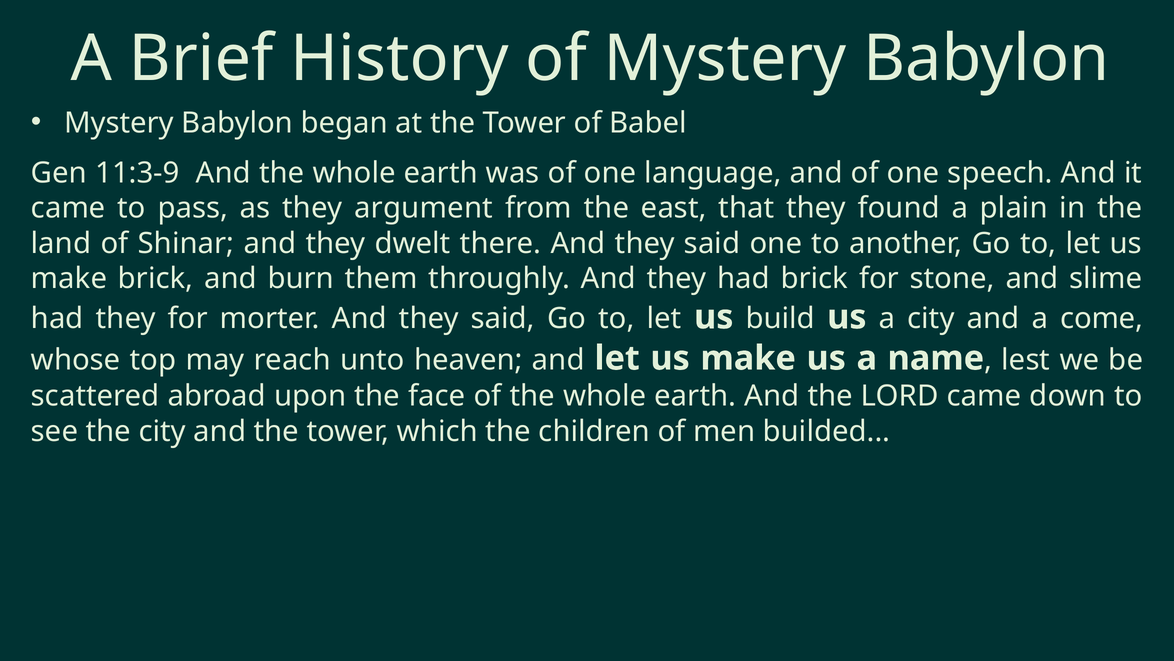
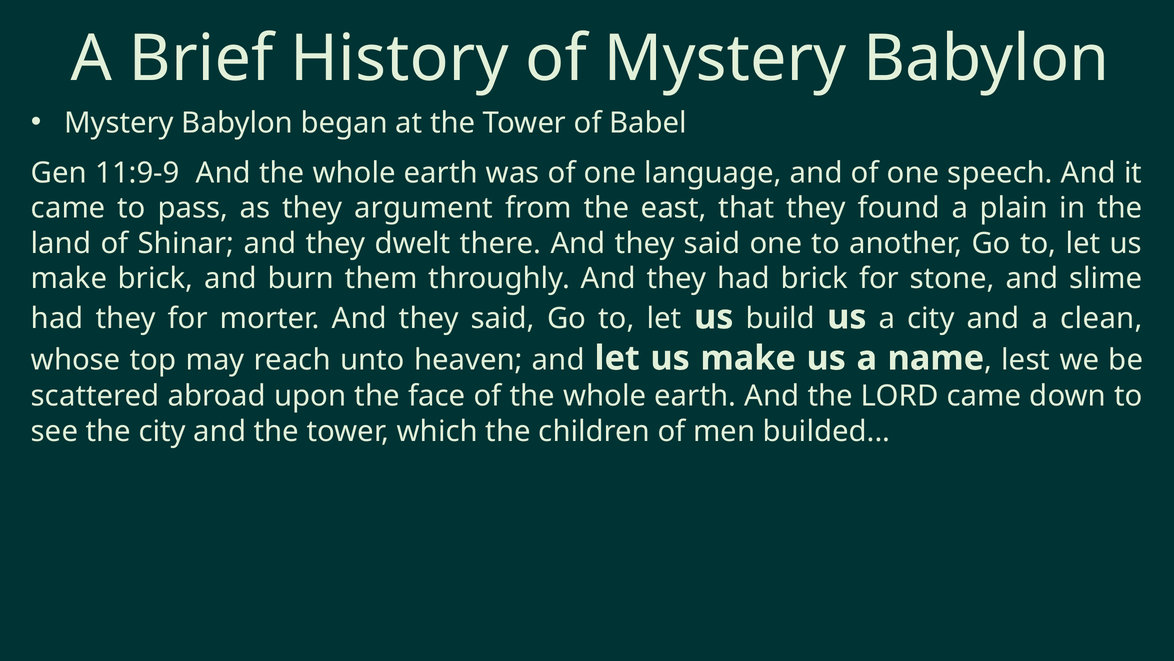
11:3-9: 11:3-9 -> 11:9-9
come: come -> clean
